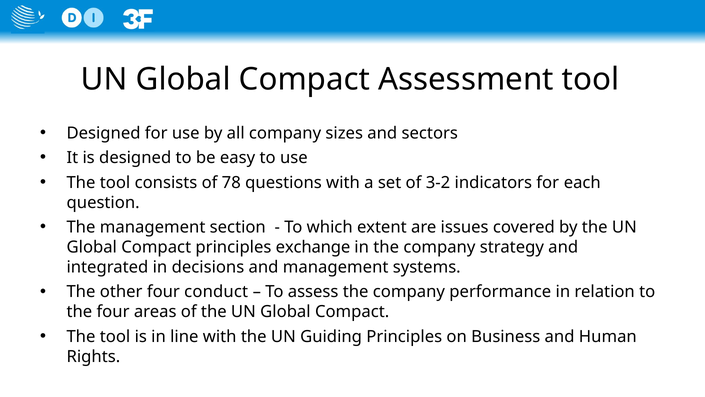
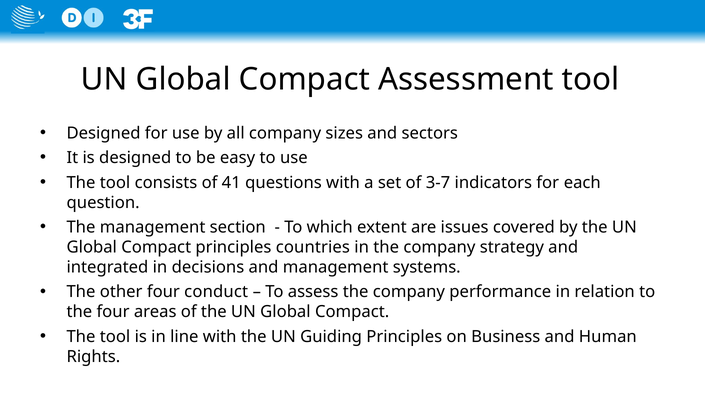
78: 78 -> 41
3-2: 3-2 -> 3-7
exchange: exchange -> countries
